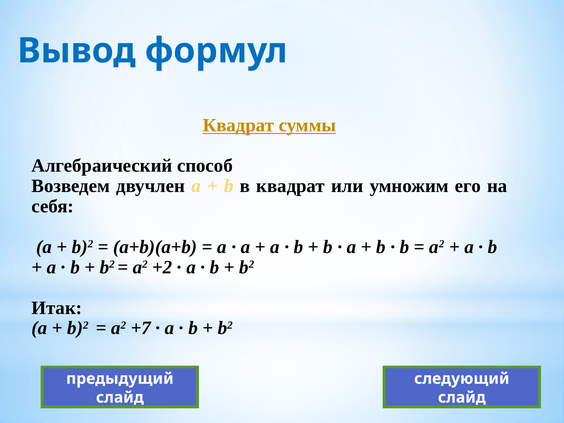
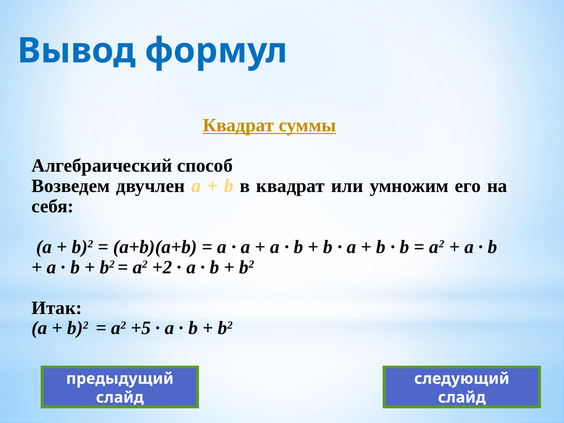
+7: +7 -> +5
